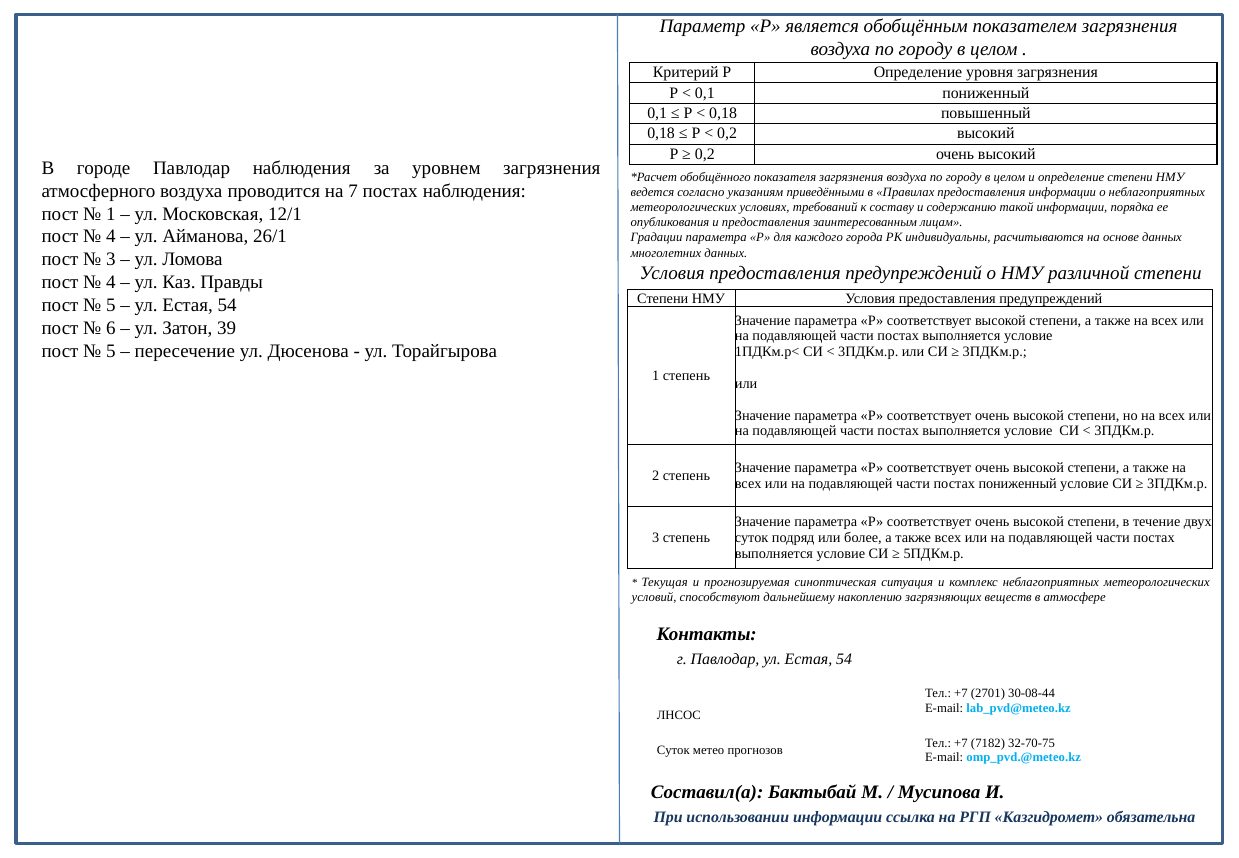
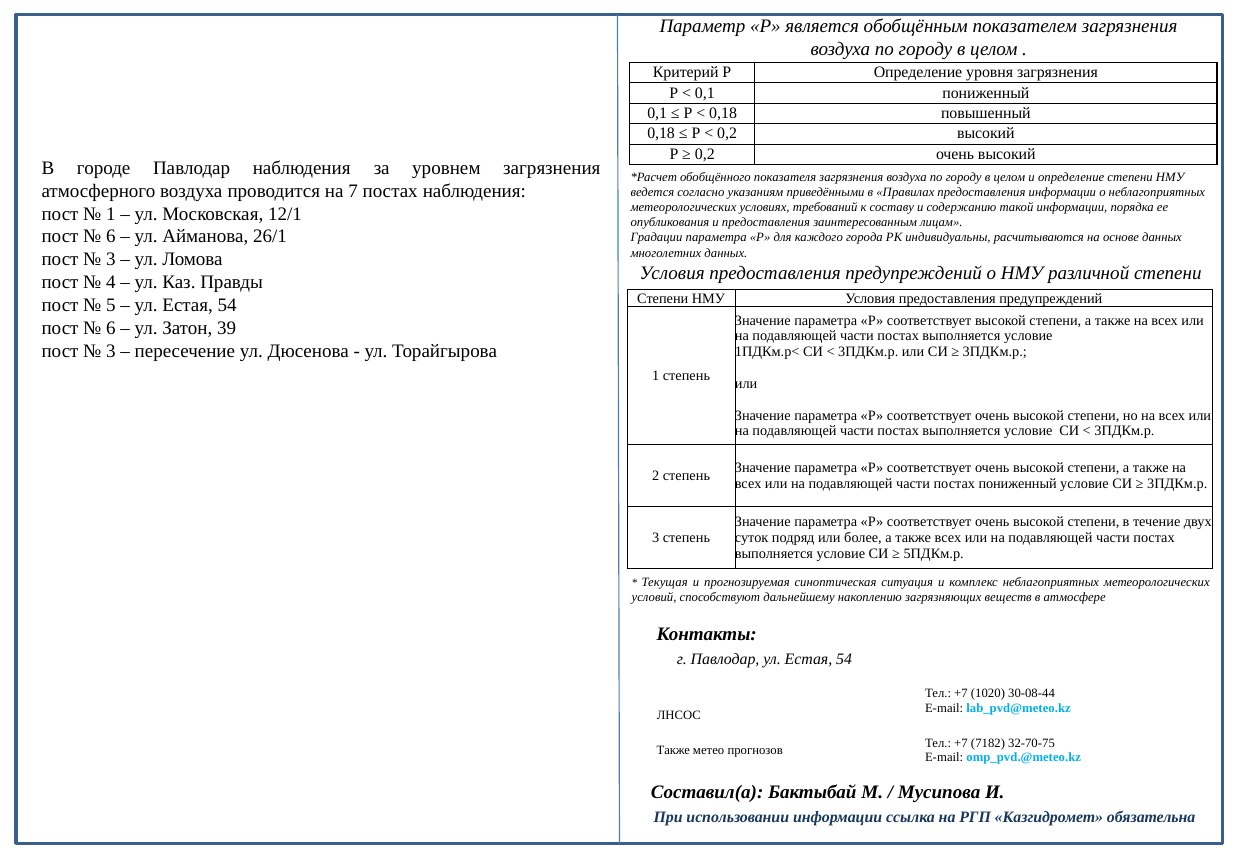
4 at (111, 237): 4 -> 6
5 at (111, 351): 5 -> 3
2701: 2701 -> 1020
Суток at (673, 750): Суток -> Также
